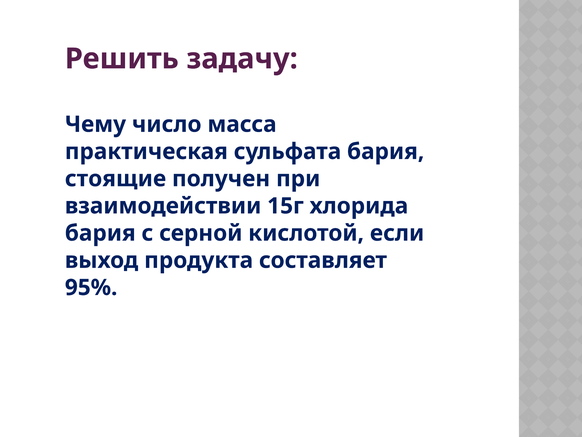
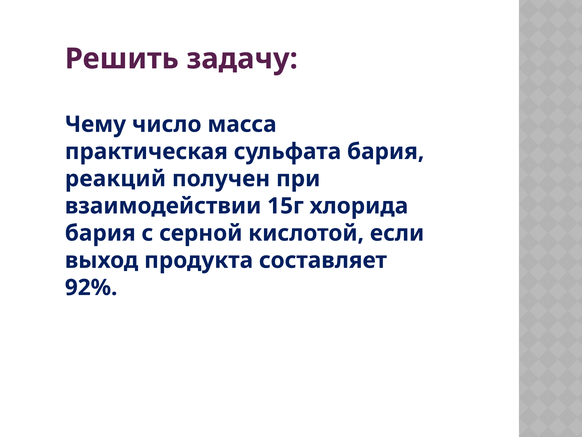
стоящие: стоящие -> реакций
95%: 95% -> 92%
